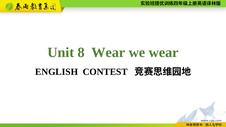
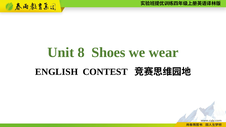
8 Wear: Wear -> Shoes
